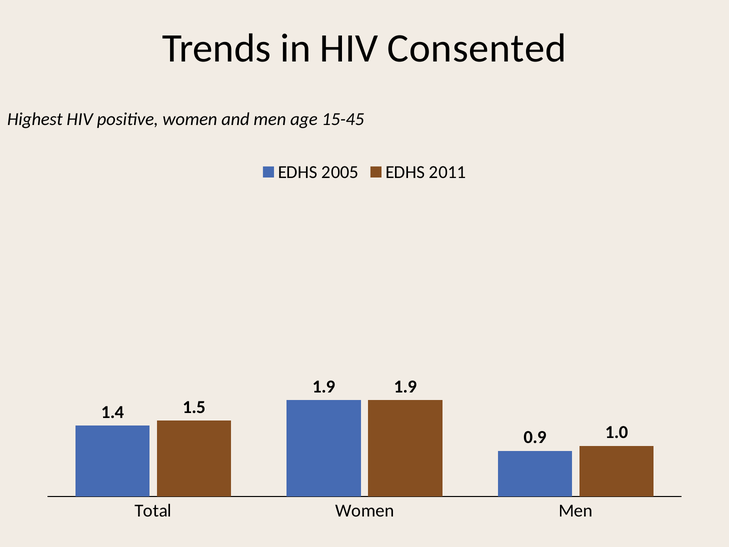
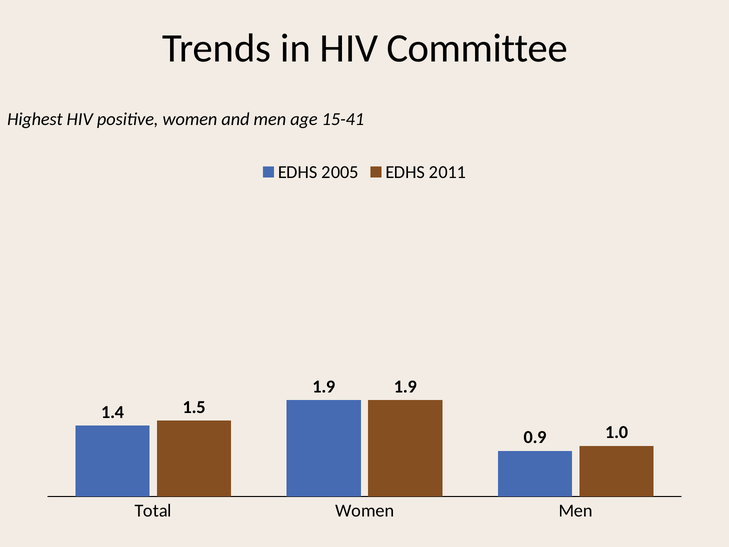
Consented: Consented -> Committee
15-45: 15-45 -> 15-41
